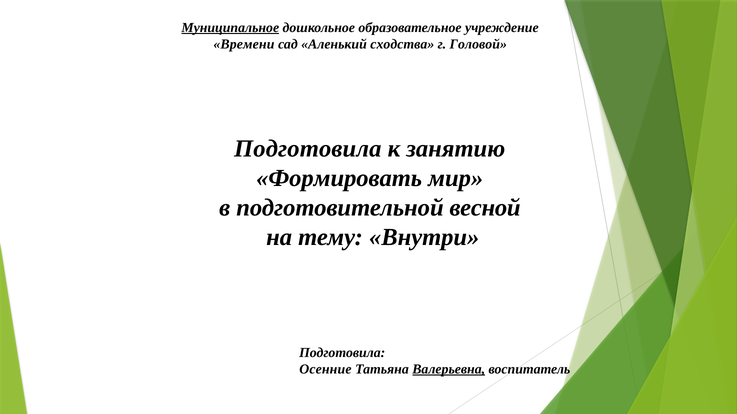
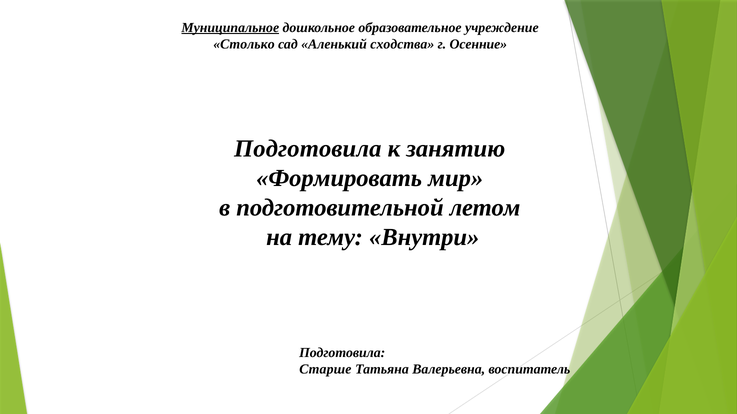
Времени: Времени -> Столько
Головой: Головой -> Осенние
весной: весной -> летом
Осенние: Осенние -> Старше
Валерьевна underline: present -> none
